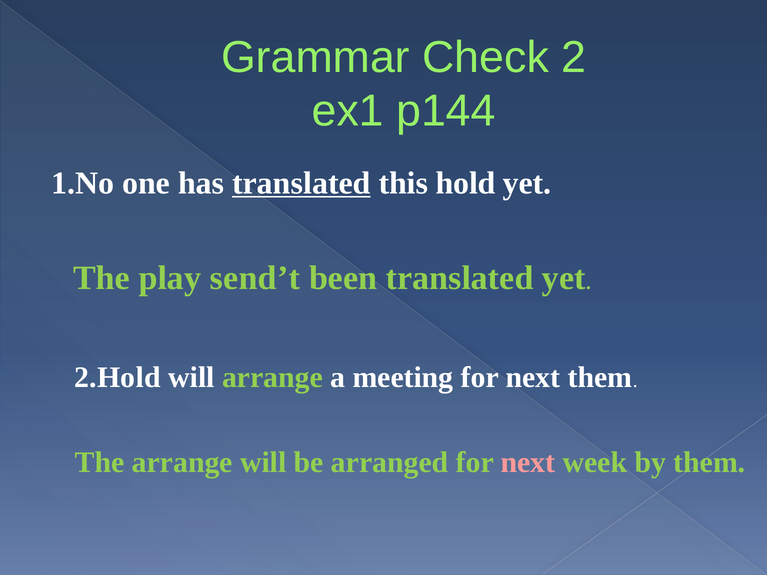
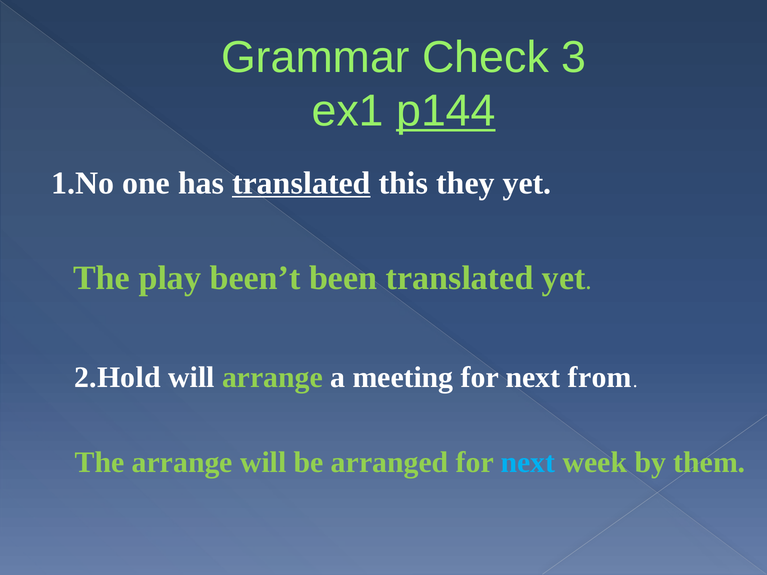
2: 2 -> 3
p144 underline: none -> present
hold: hold -> they
send’t: send’t -> been’t
next them: them -> from
next at (528, 462) colour: pink -> light blue
